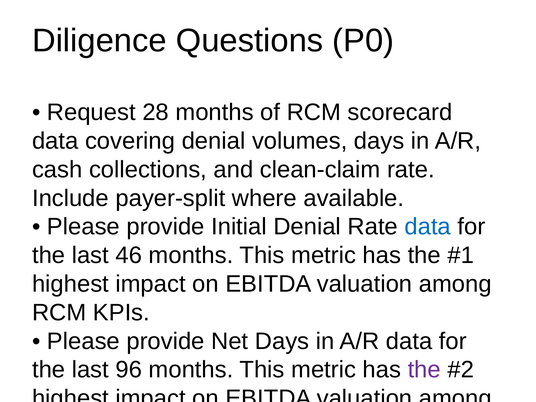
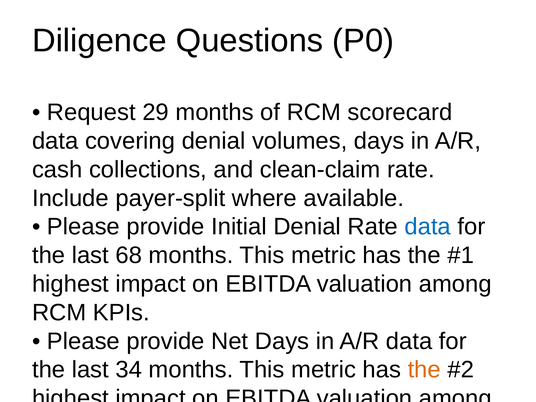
28: 28 -> 29
46: 46 -> 68
96: 96 -> 34
the at (424, 370) colour: purple -> orange
